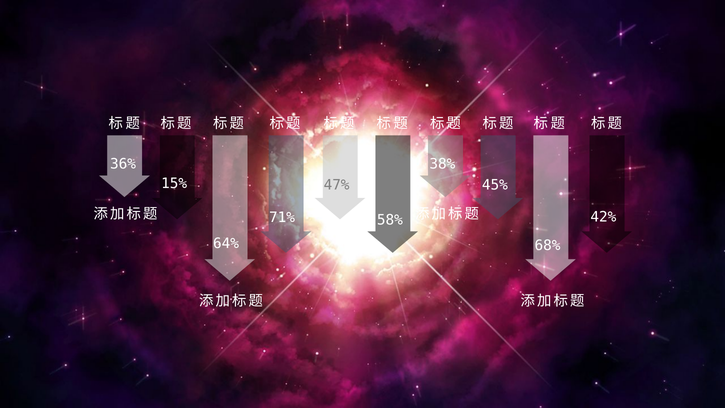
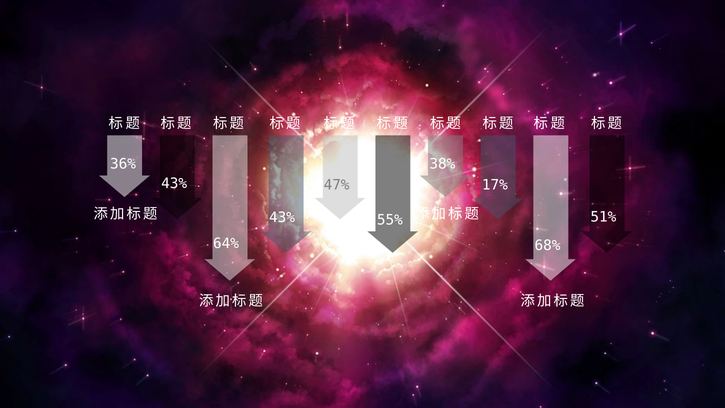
15% at (174, 184): 15% -> 43%
45%: 45% -> 17%
42%: 42% -> 51%
71% at (282, 217): 71% -> 43%
58%: 58% -> 55%
